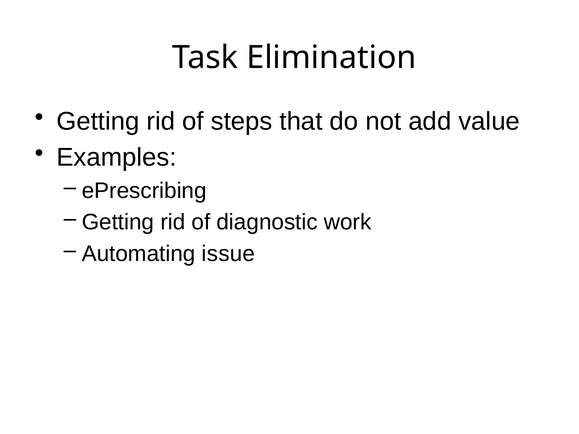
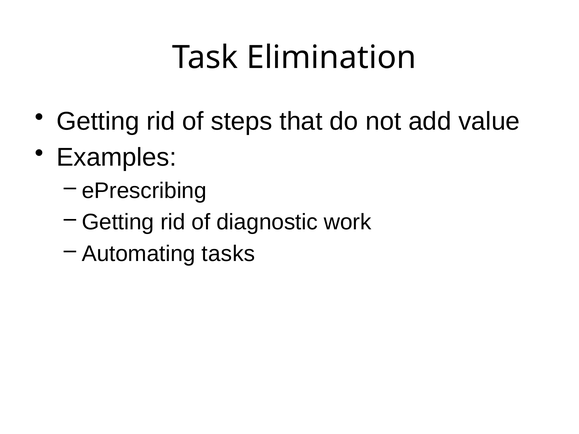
issue: issue -> tasks
